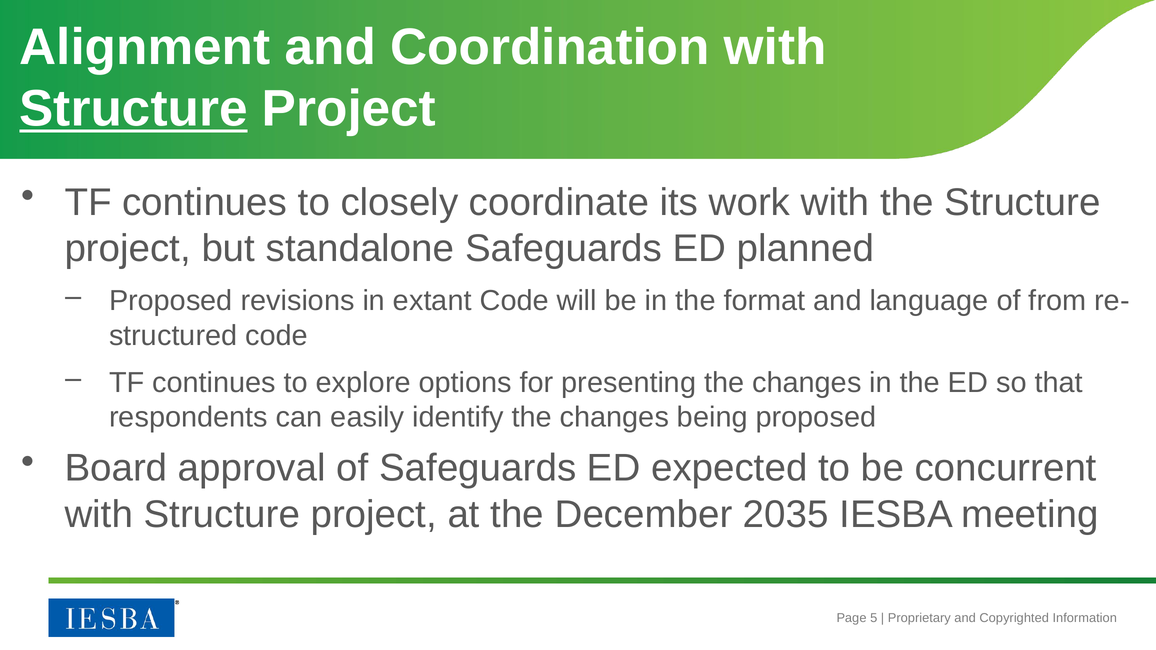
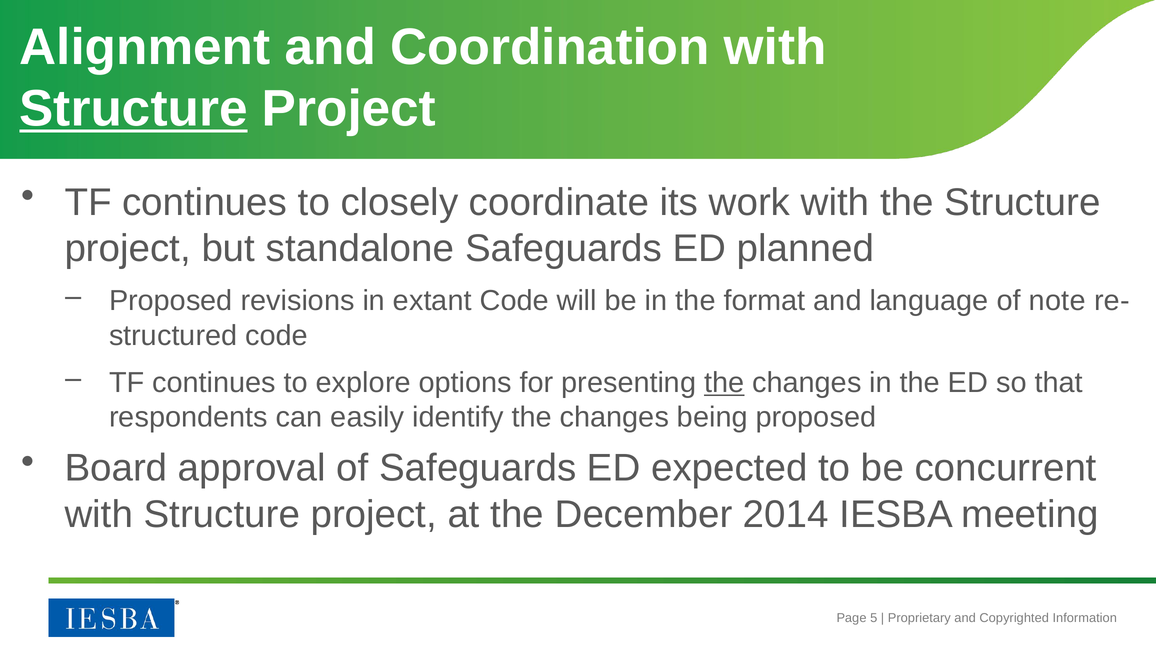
from: from -> note
the at (724, 383) underline: none -> present
2035: 2035 -> 2014
